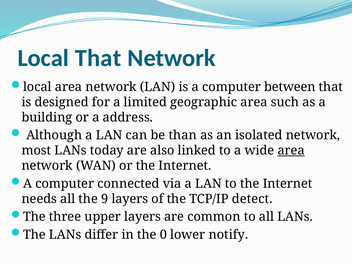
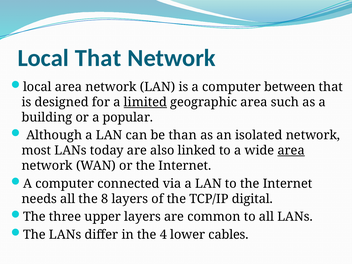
limited underline: none -> present
address: address -> popular
9: 9 -> 8
detect: detect -> digital
0: 0 -> 4
notify: notify -> cables
